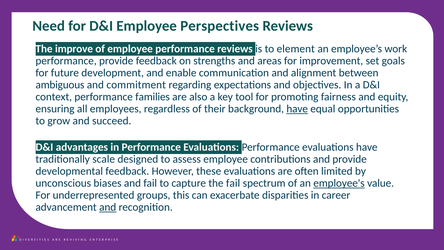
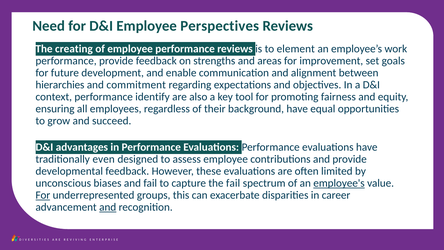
improve: improve -> creating
ambiguous: ambiguous -> hierarchies
families: families -> identify
have at (297, 109) underline: present -> none
scale: scale -> even
For at (43, 195) underline: none -> present
